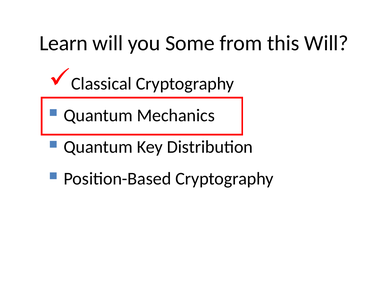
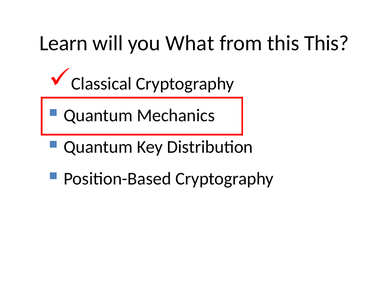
Some: Some -> What
this Will: Will -> This
